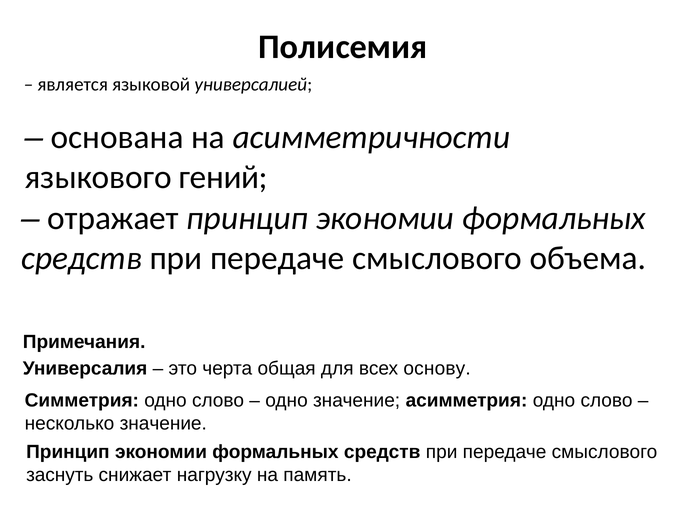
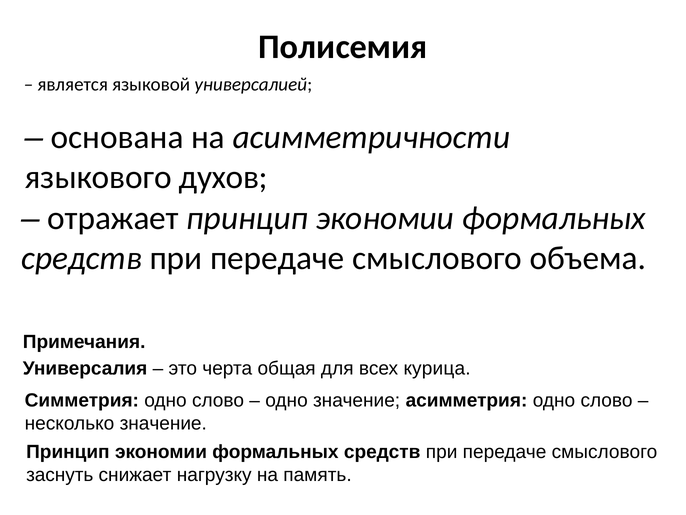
гений: гений -> духов
основу: основу -> курица
